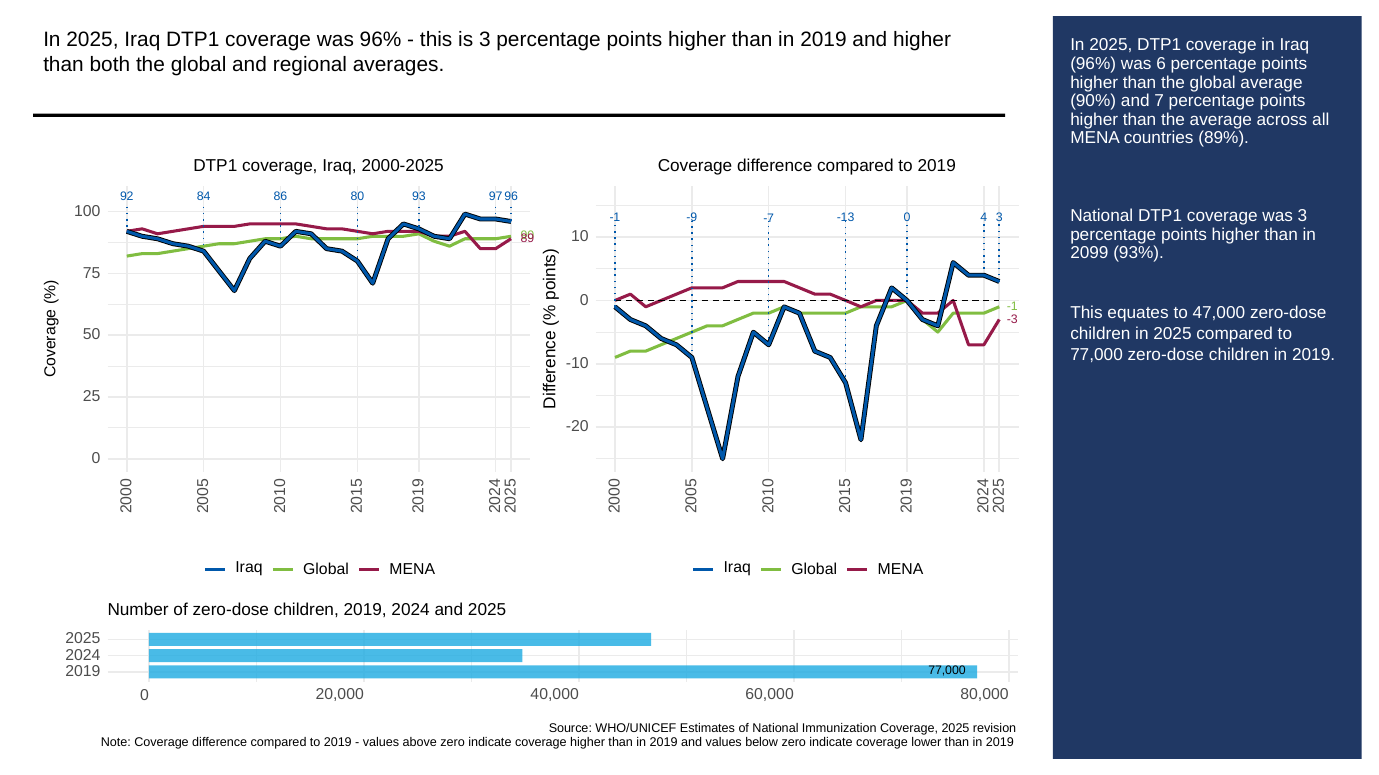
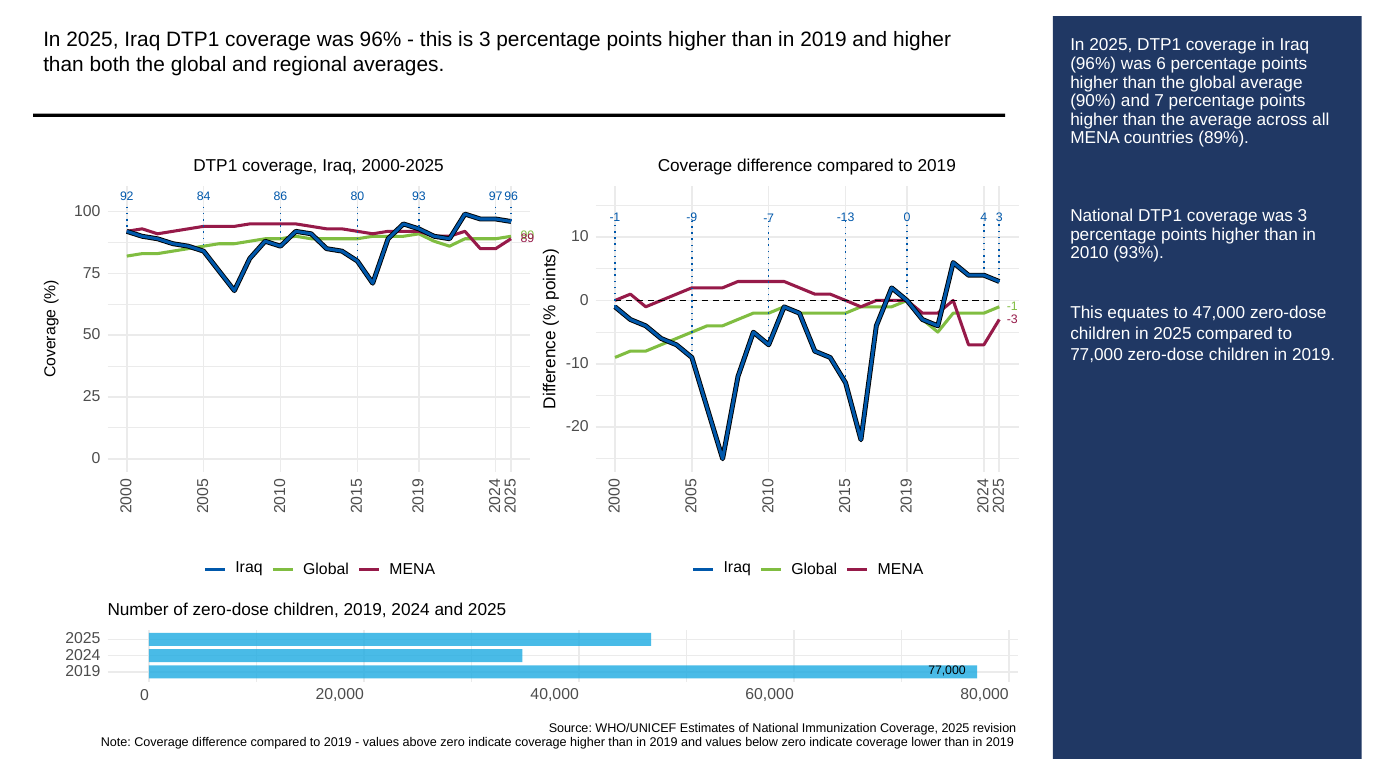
2099: 2099 -> 2010
